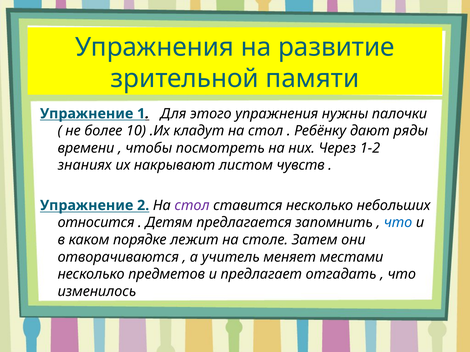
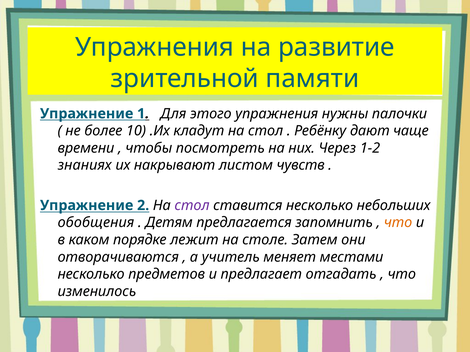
ряды: ряды -> чаще
относится: относится -> обобщения
что at (398, 223) colour: blue -> orange
